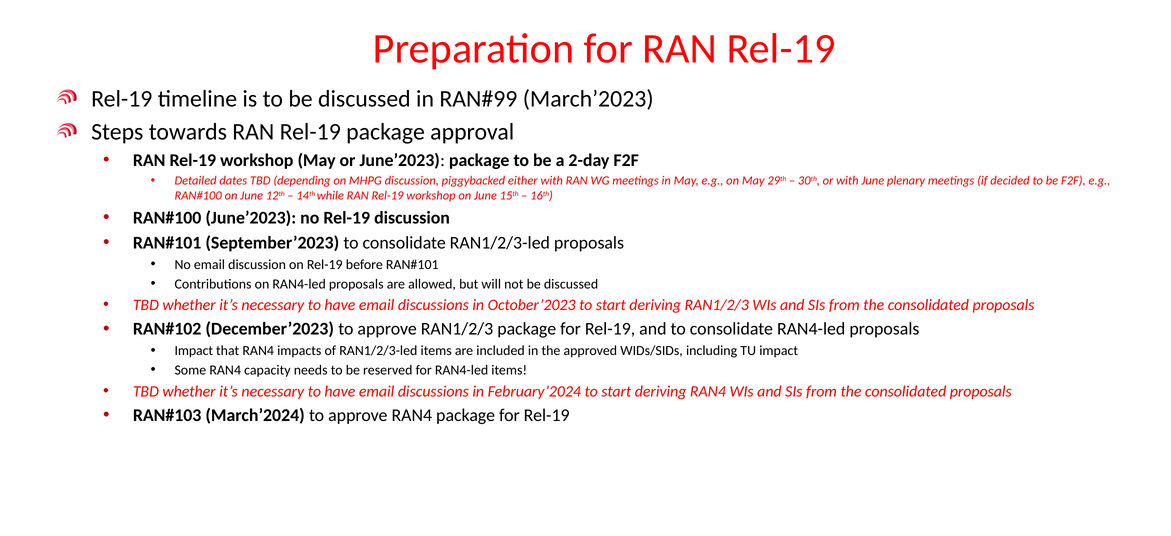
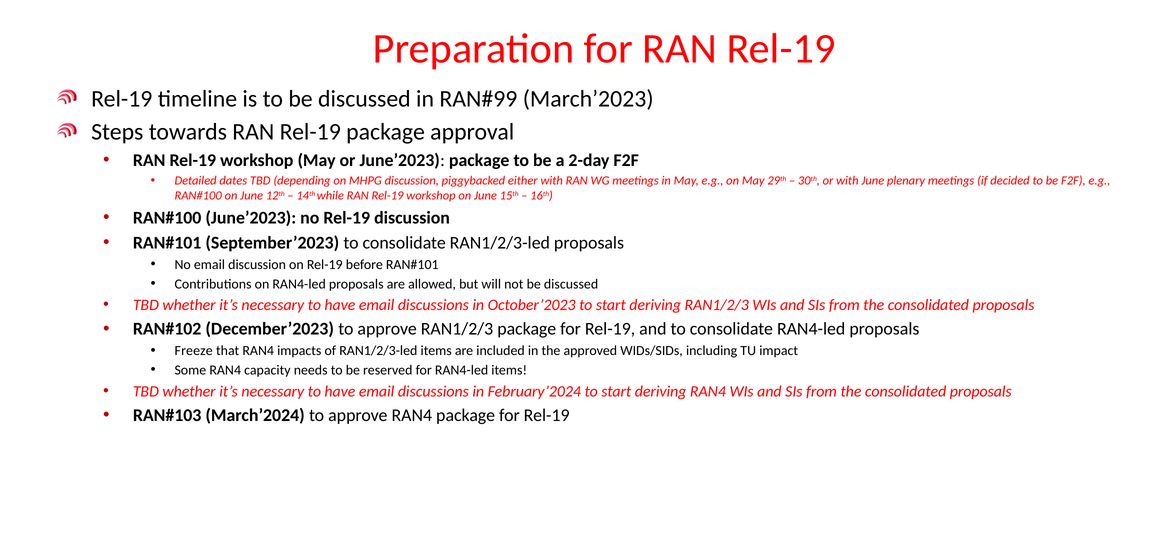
Impact at (194, 350): Impact -> Freeze
